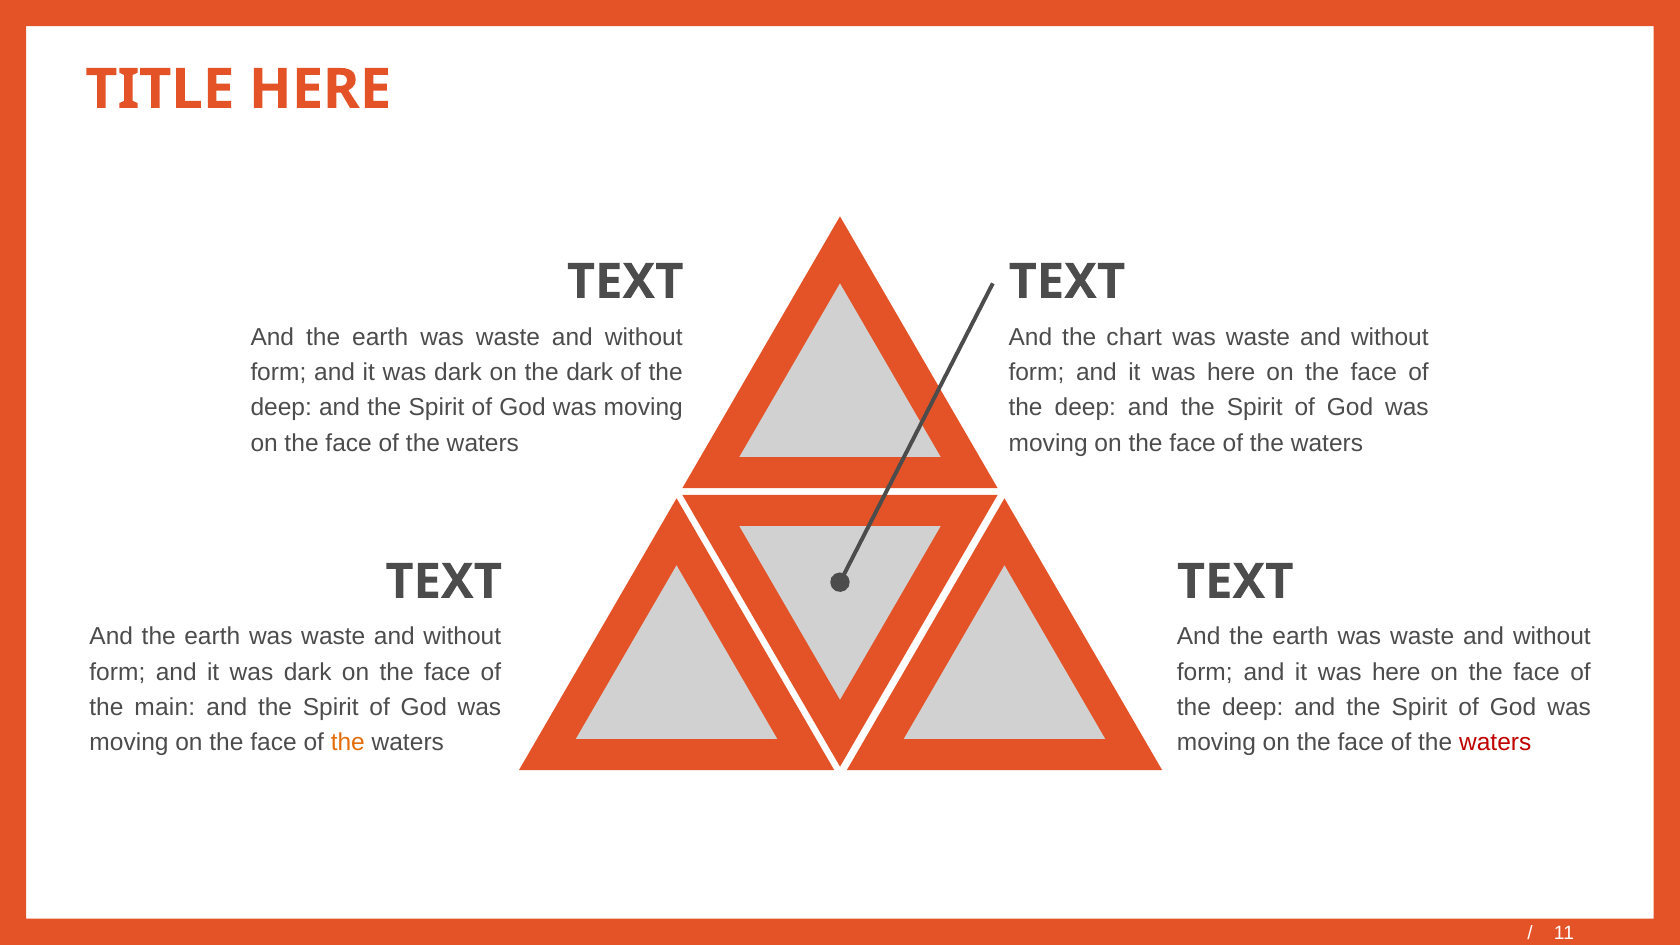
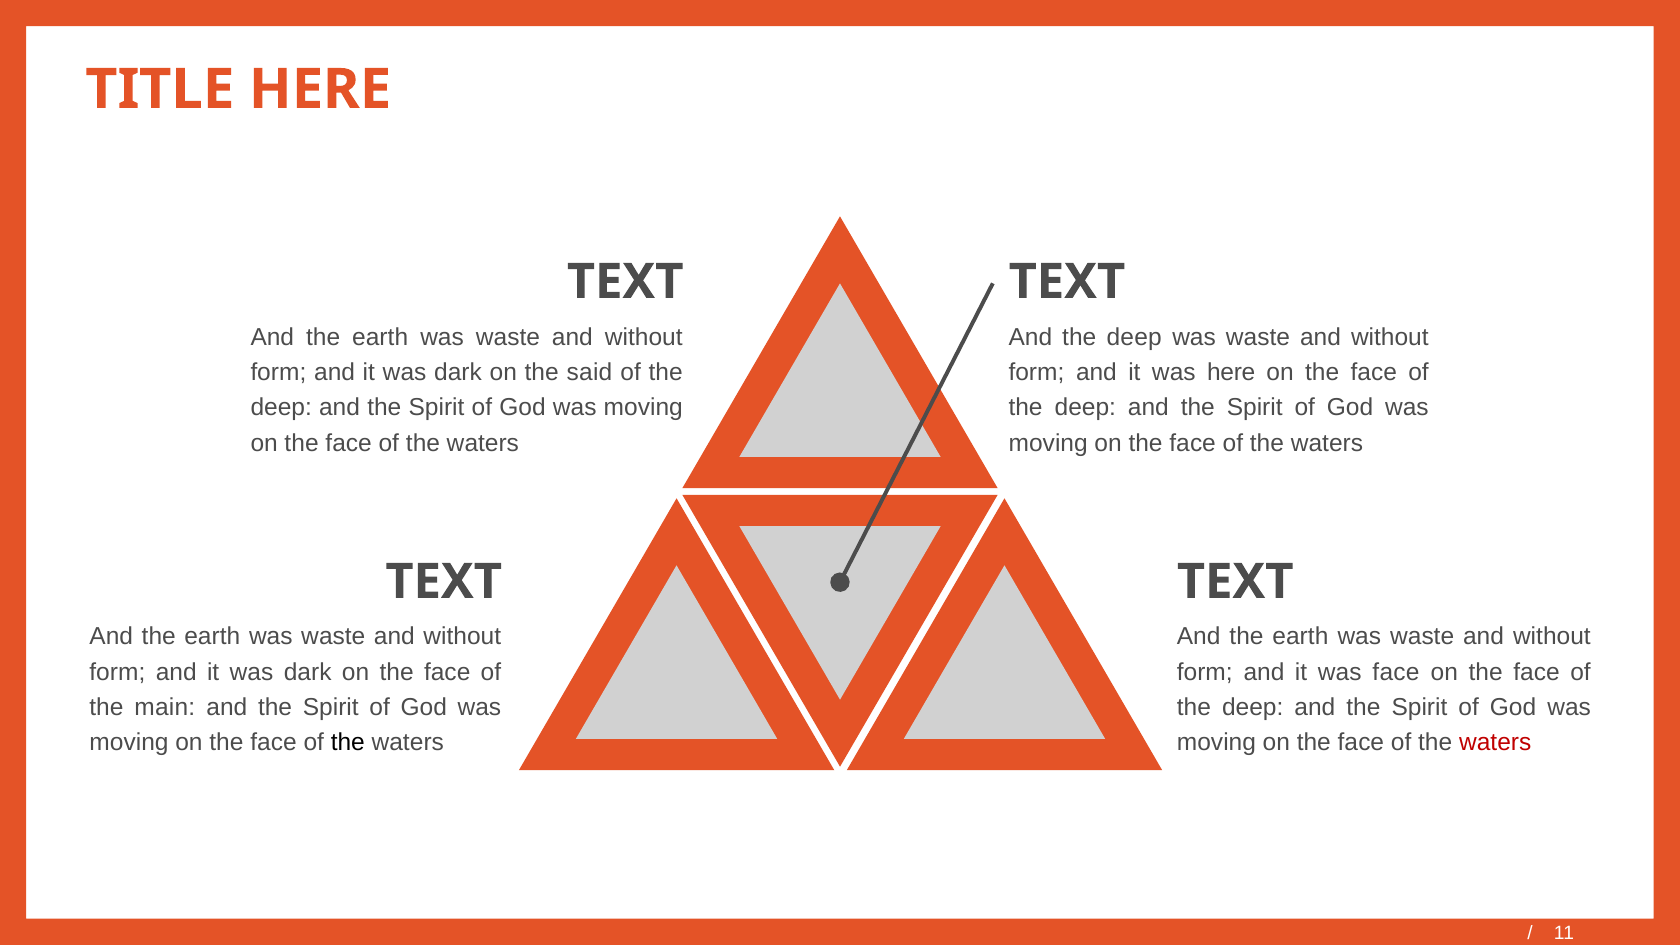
And the chart: chart -> deep
the dark: dark -> said
here at (1396, 672): here -> face
the at (348, 743) colour: orange -> black
